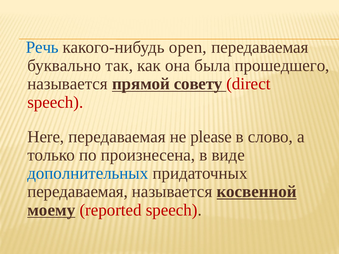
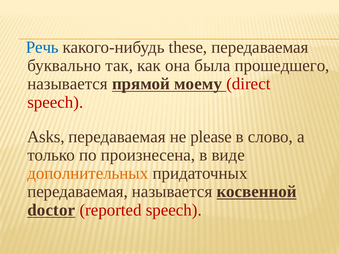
open: open -> these
совету: совету -> моему
Here: Here -> Asks
дополнительных colour: blue -> orange
моему: моему -> doctor
